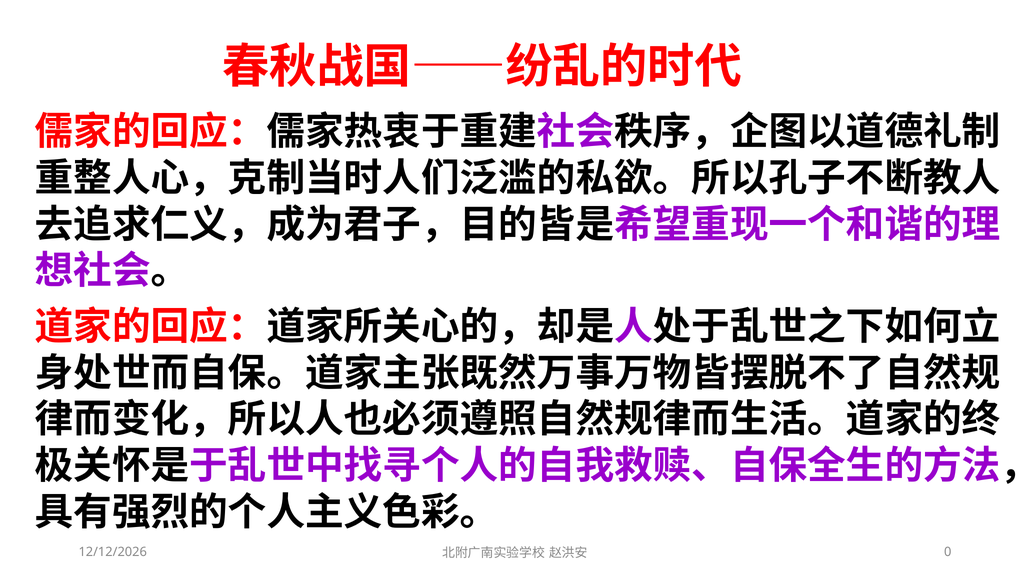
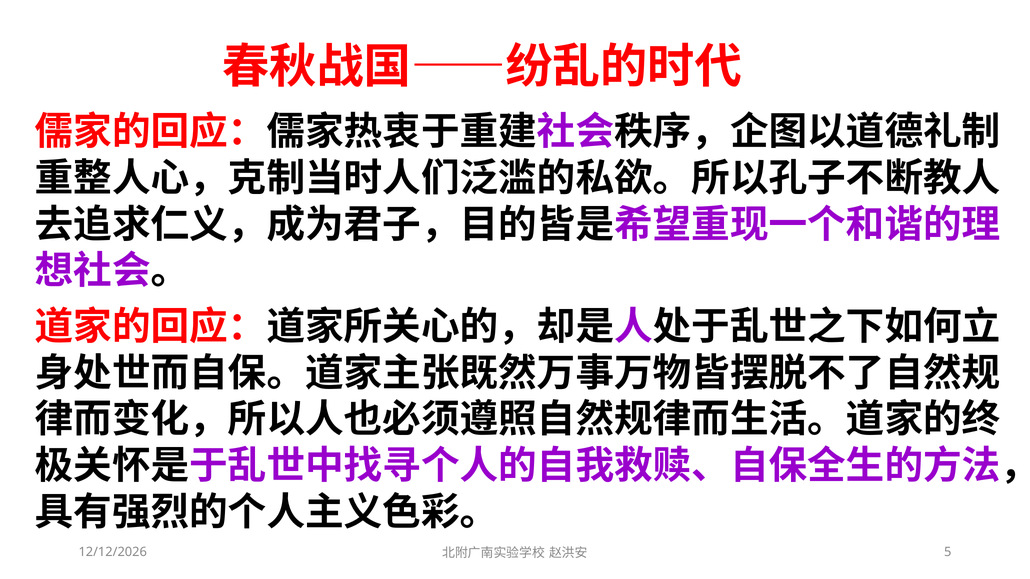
0: 0 -> 5
